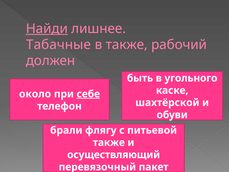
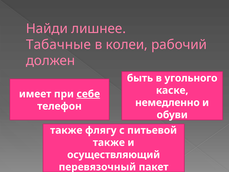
Найди underline: present -> none
в также: также -> колеи
около: около -> имеет
шахтёрской: шахтёрской -> немедленно
брали at (66, 130): брали -> также
